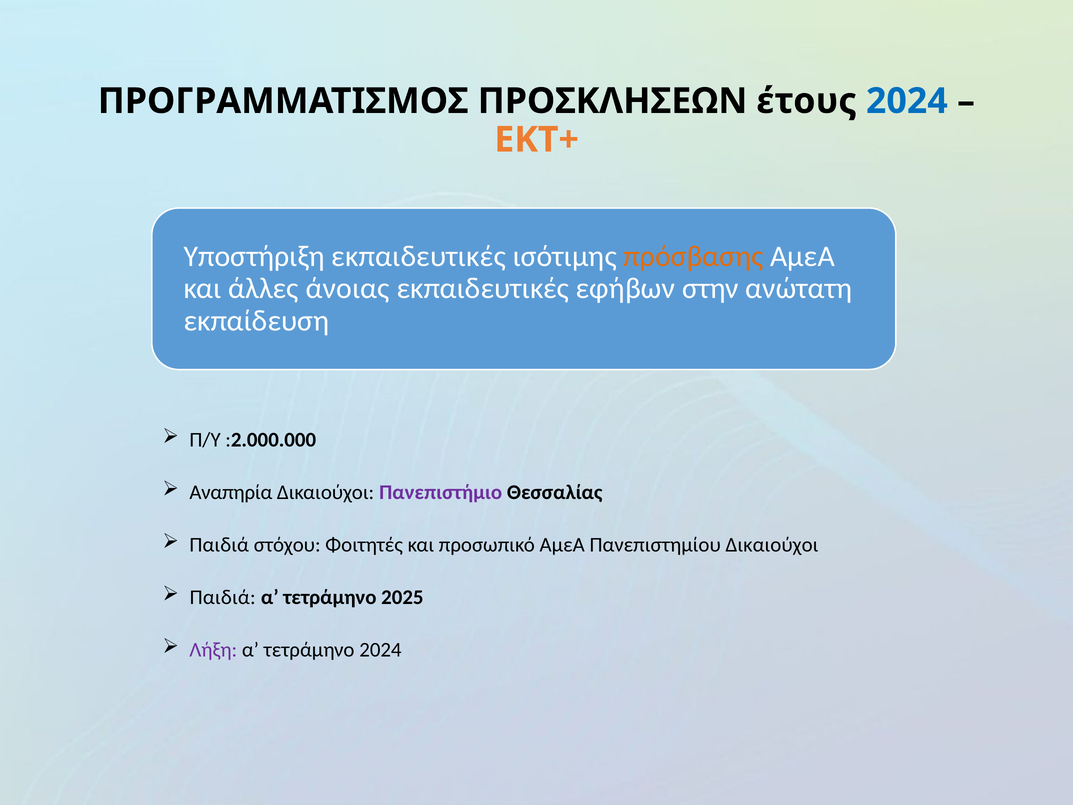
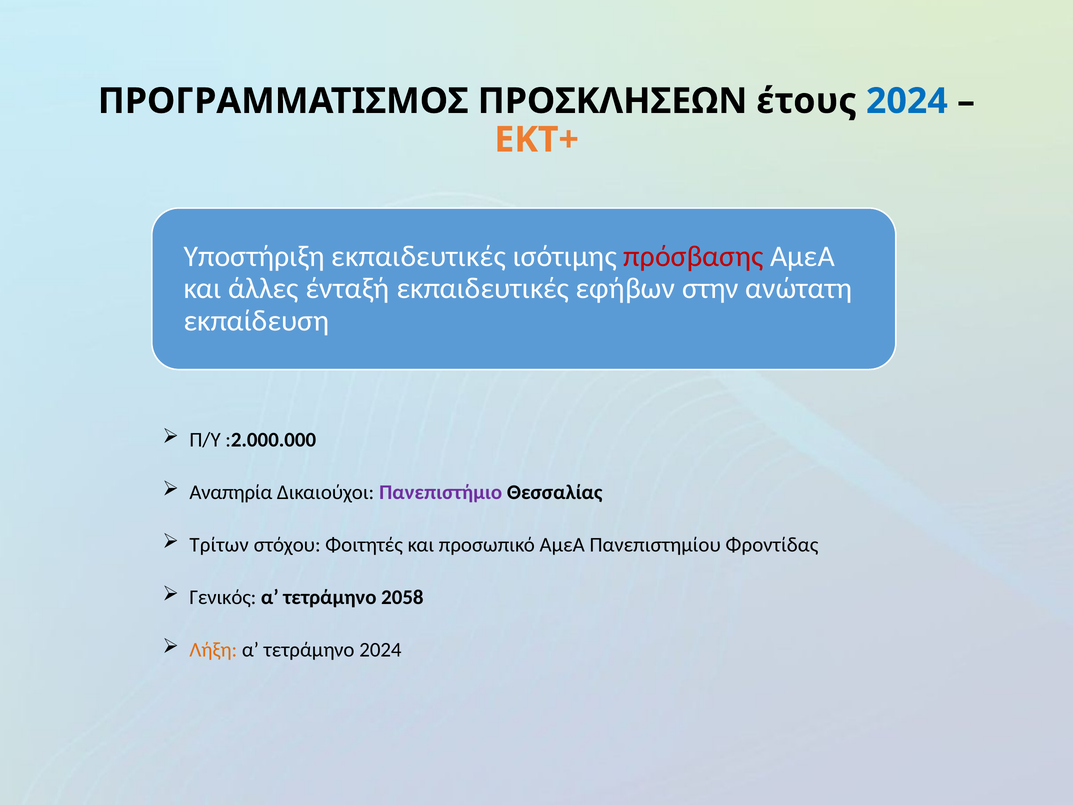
πρόσβασης colour: orange -> red
άνοιας: άνοιας -> ένταξή
Παιδιά at (219, 545): Παιδιά -> Τρίτων
Πανεπιστημίου Δικαιούχοι: Δικαιούχοι -> Φροντίδας
Παιδιά at (223, 597): Παιδιά -> Γενικός
2025: 2025 -> 2058
Λήξη colour: purple -> orange
